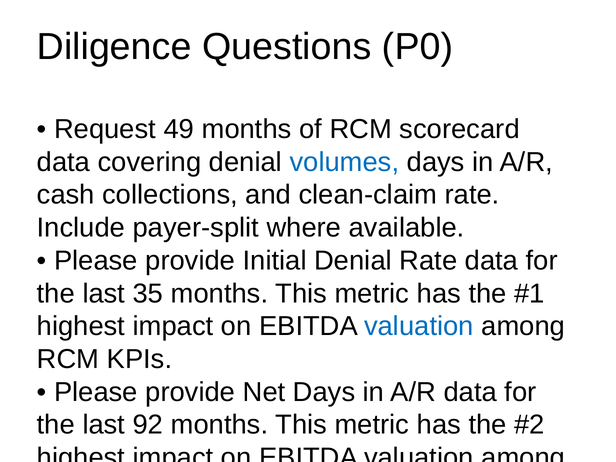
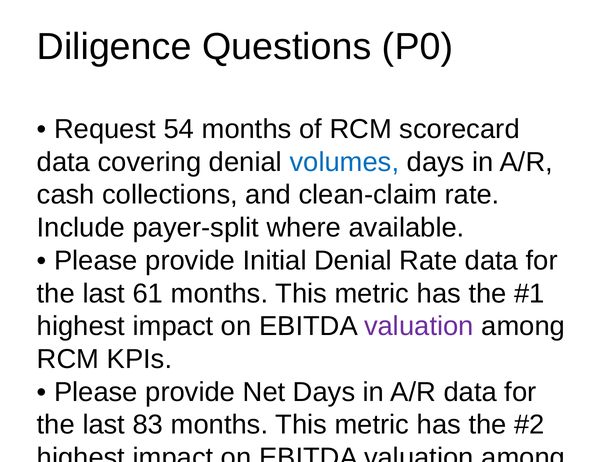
49: 49 -> 54
35: 35 -> 61
valuation at (419, 326) colour: blue -> purple
92: 92 -> 83
